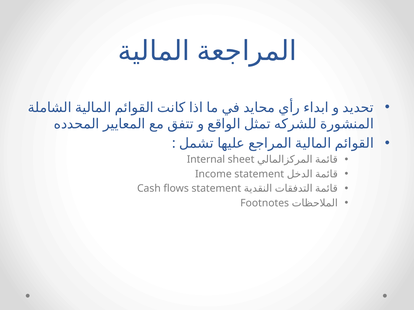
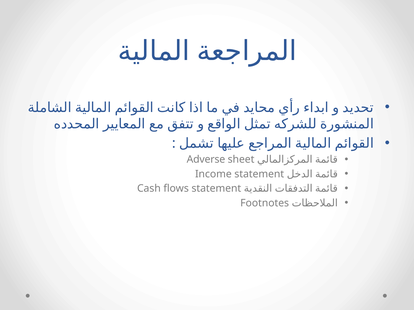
Internal: Internal -> Adverse
